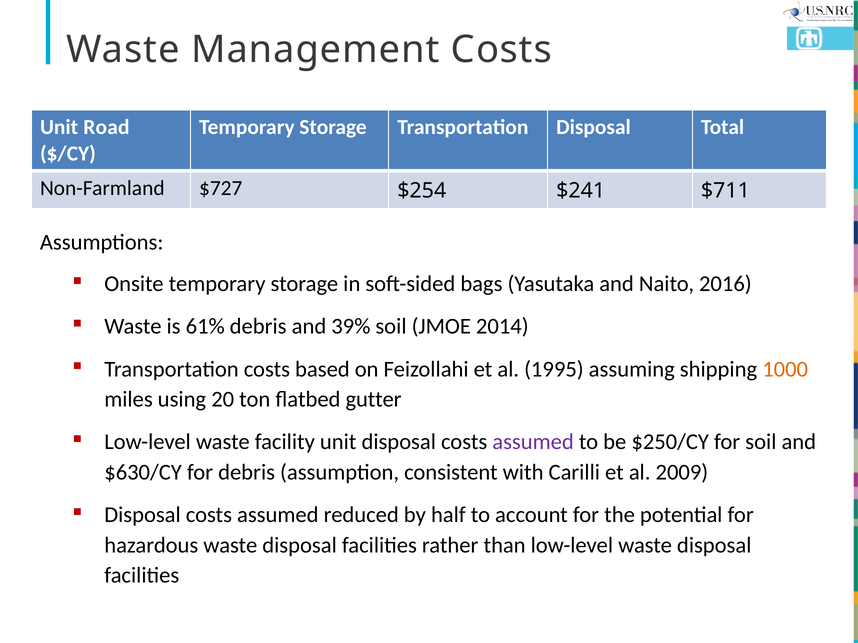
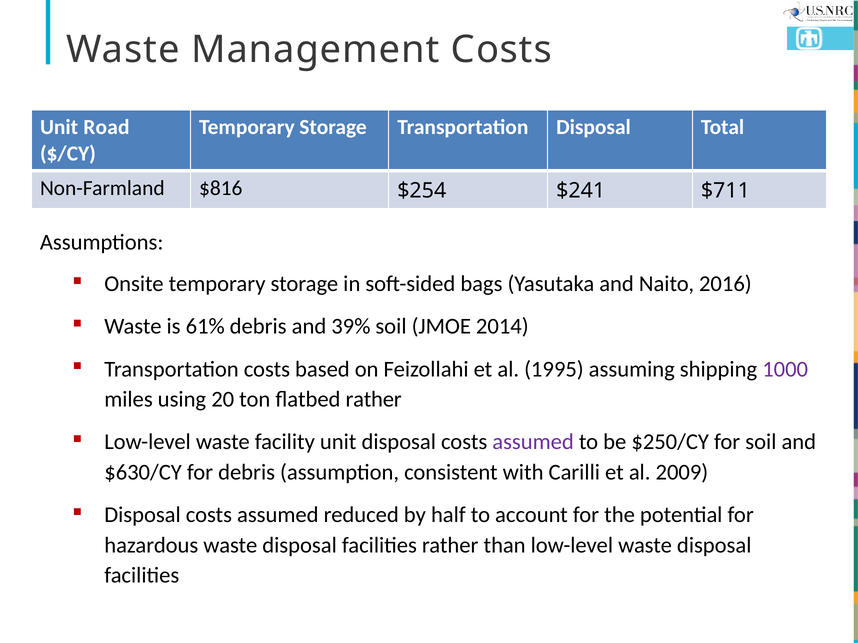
$727: $727 -> $816
1000 colour: orange -> purple
flatbed gutter: gutter -> rather
